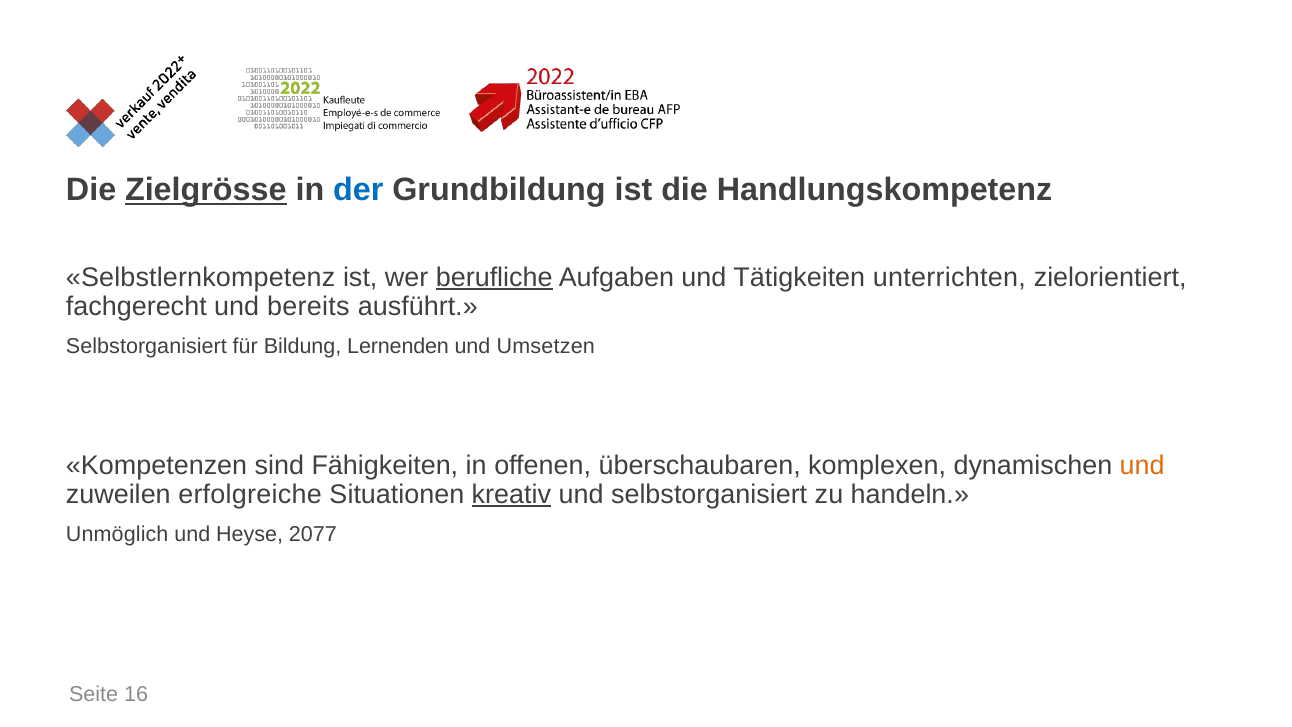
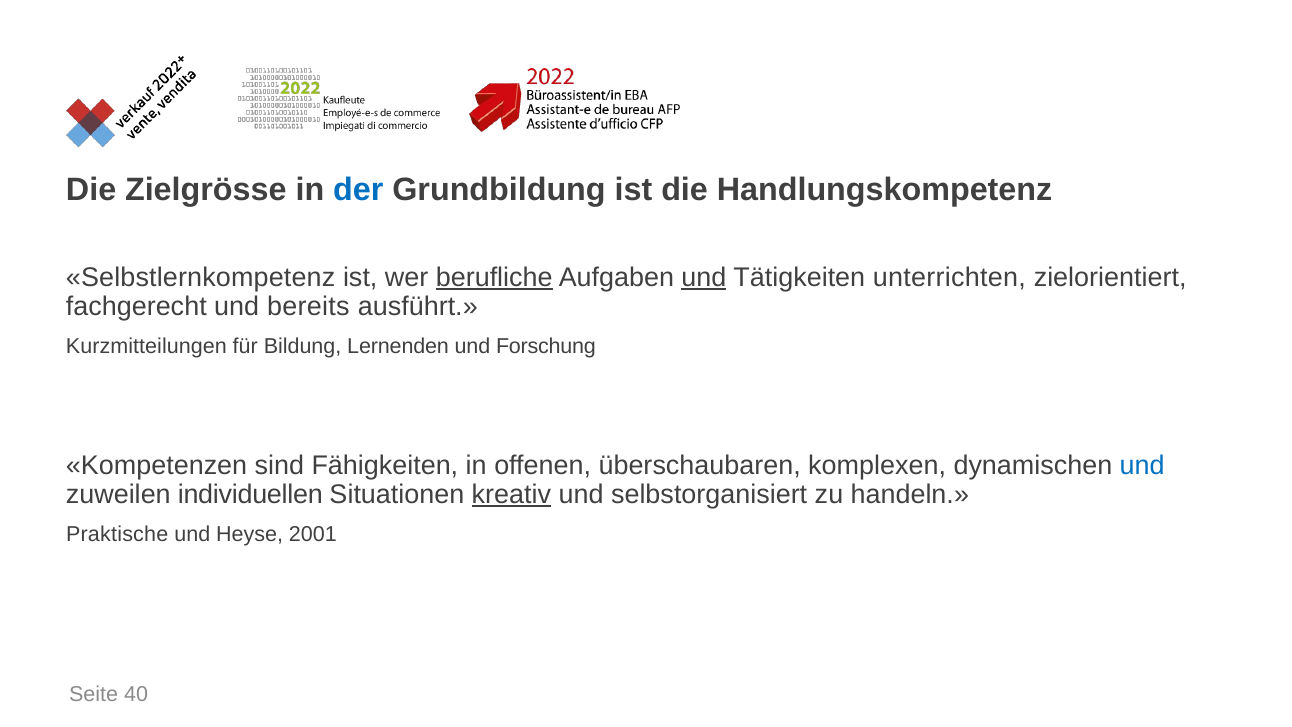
Zielgrösse underline: present -> none
und at (704, 278) underline: none -> present
Selbstorganisiert at (146, 346): Selbstorganisiert -> Kurzmitteilungen
Umsetzen: Umsetzen -> Forschung
und at (1142, 465) colour: orange -> blue
erfolgreiche: erfolgreiche -> individuellen
Unmöglich: Unmöglich -> Praktische
2077: 2077 -> 2001
16: 16 -> 40
